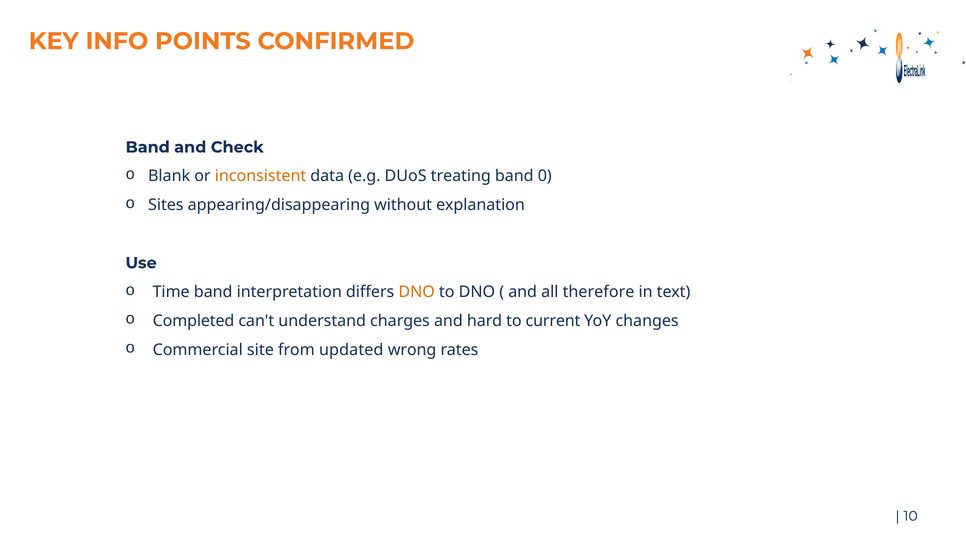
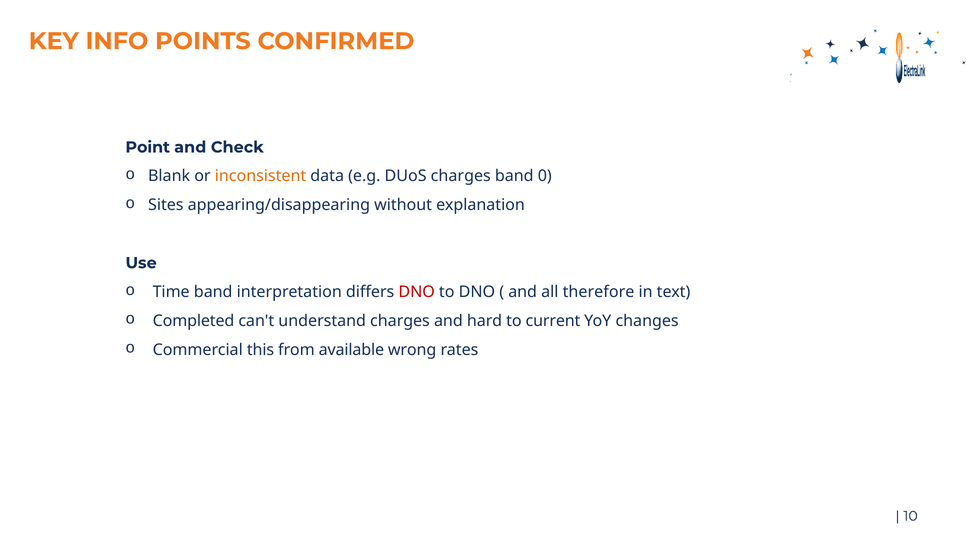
Band at (148, 147): Band -> Point
DUoS treating: treating -> charges
DNO at (417, 292) colour: orange -> red
site: site -> this
updated: updated -> available
